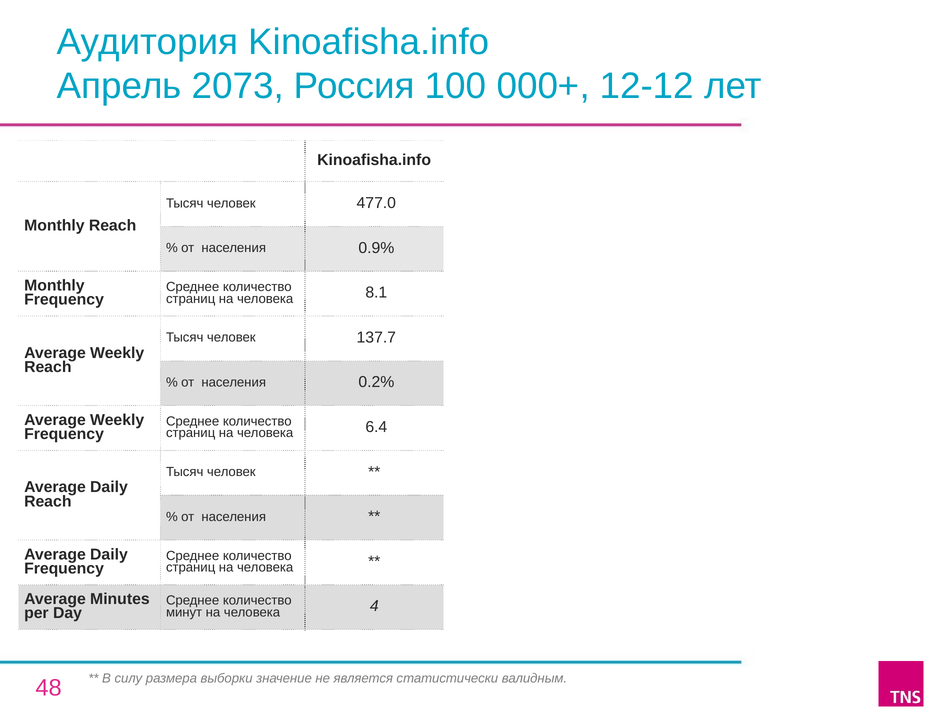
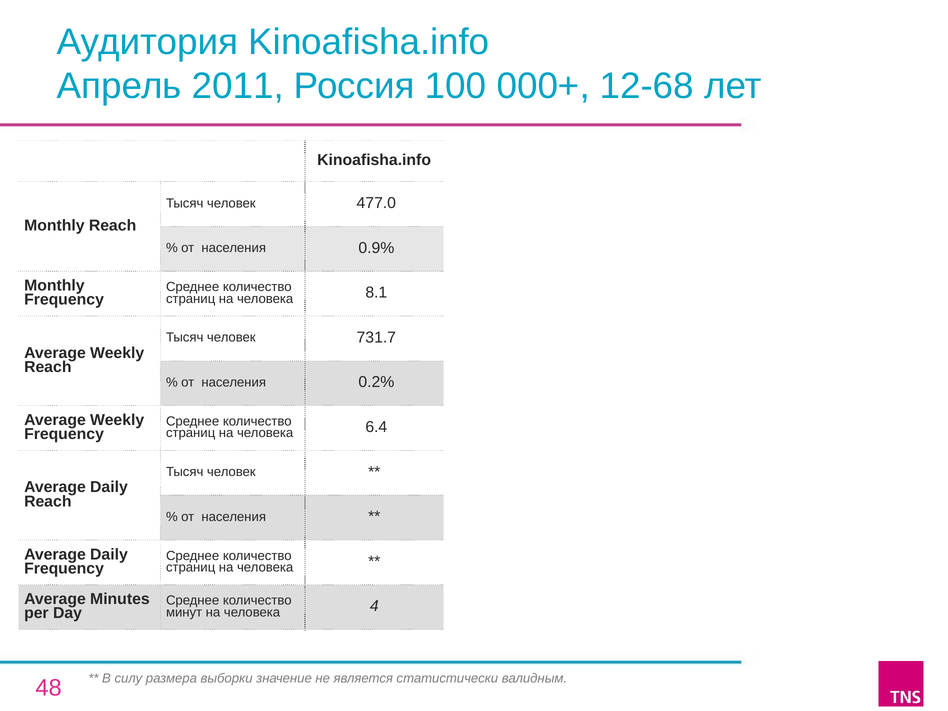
2073: 2073 -> 2011
12-12: 12-12 -> 12-68
137.7: 137.7 -> 731.7
